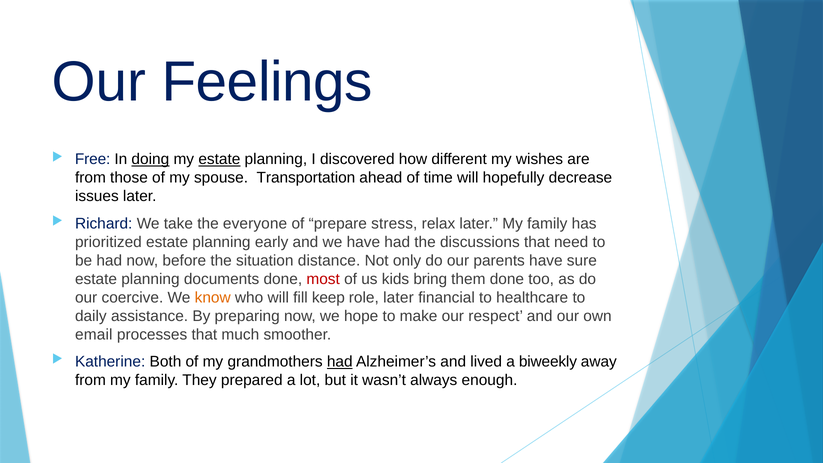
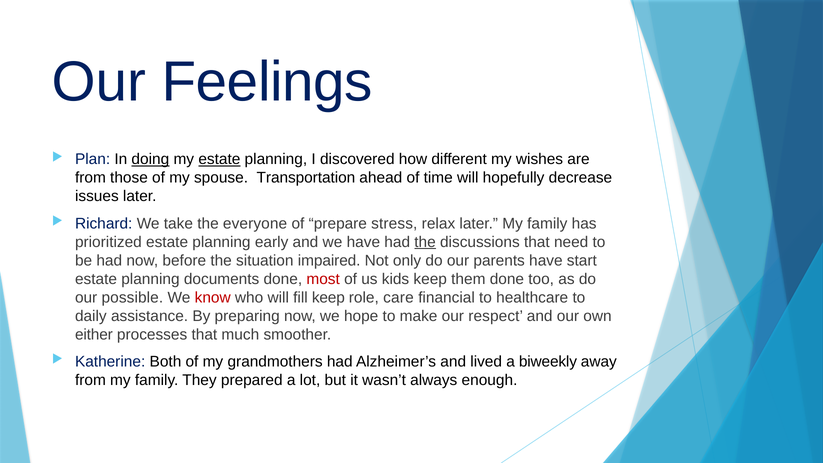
Free: Free -> Plan
the at (425, 242) underline: none -> present
distance: distance -> impaired
sure: sure -> start
kids bring: bring -> keep
coercive: coercive -> possible
know colour: orange -> red
role later: later -> care
email: email -> either
had at (340, 362) underline: present -> none
